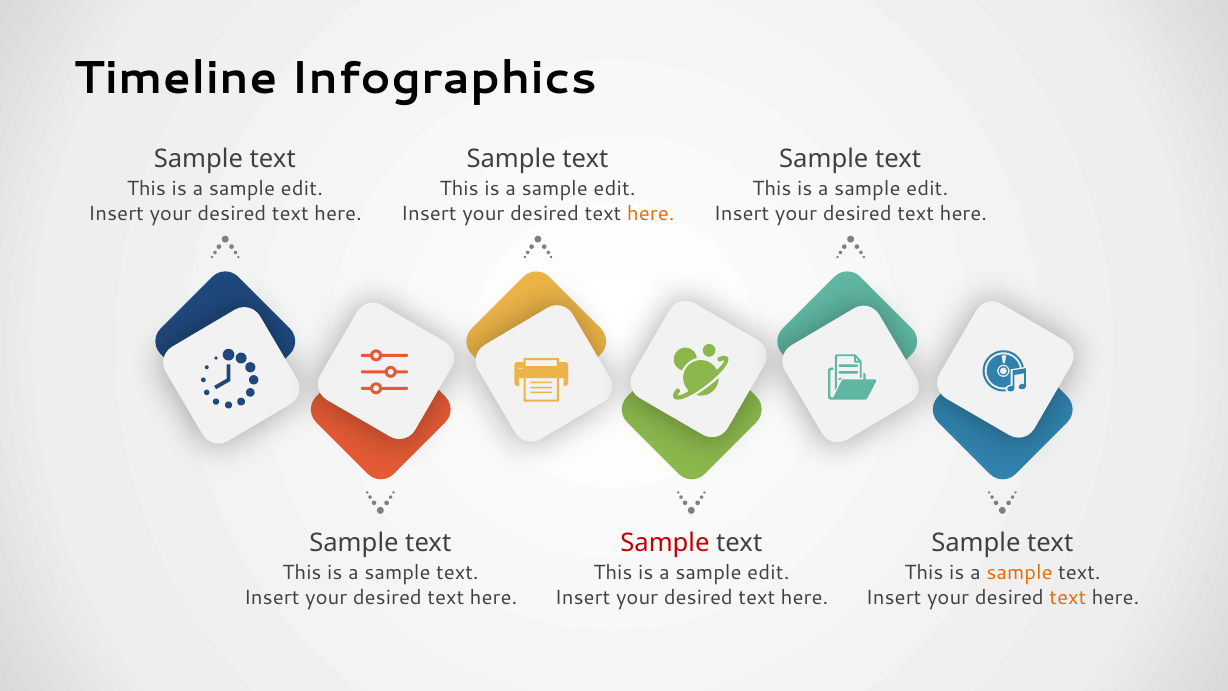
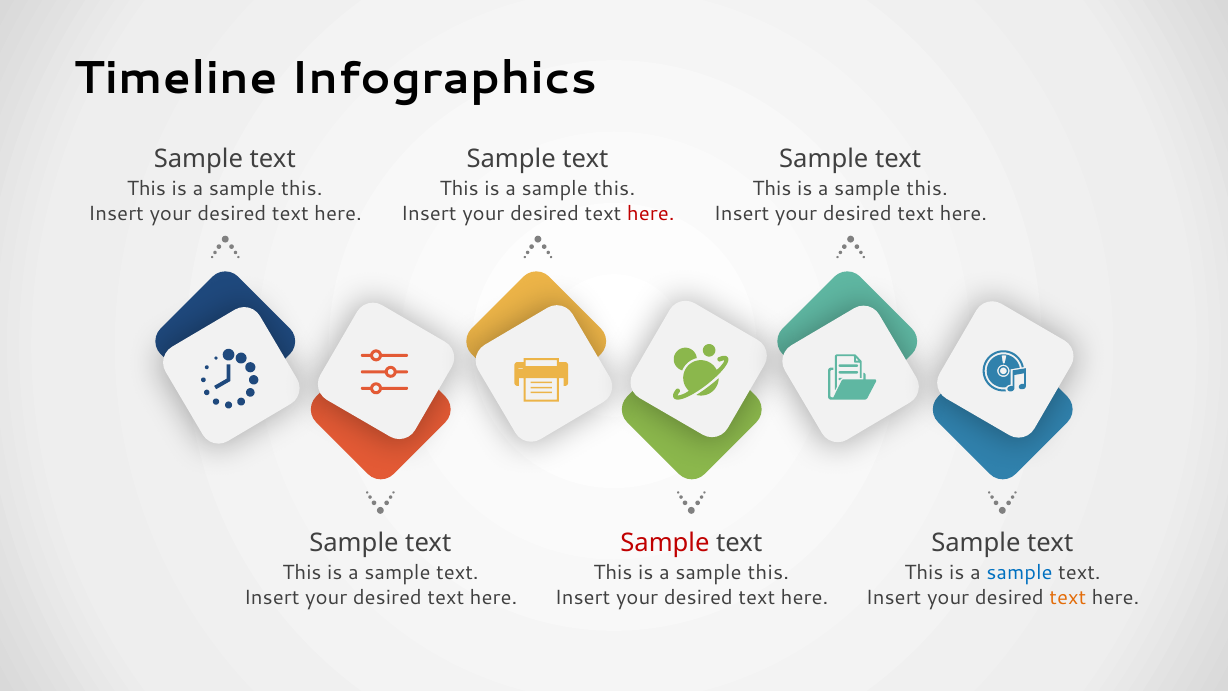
edit at (302, 189): edit -> this
edit at (615, 189): edit -> this
edit at (927, 189): edit -> this
here at (651, 214) colour: orange -> red
edit at (768, 573): edit -> this
sample at (1019, 573) colour: orange -> blue
